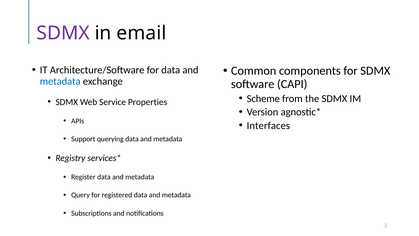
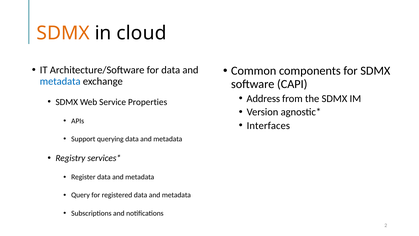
SDMX at (63, 33) colour: purple -> orange
email: email -> cloud
Scheme: Scheme -> Address
